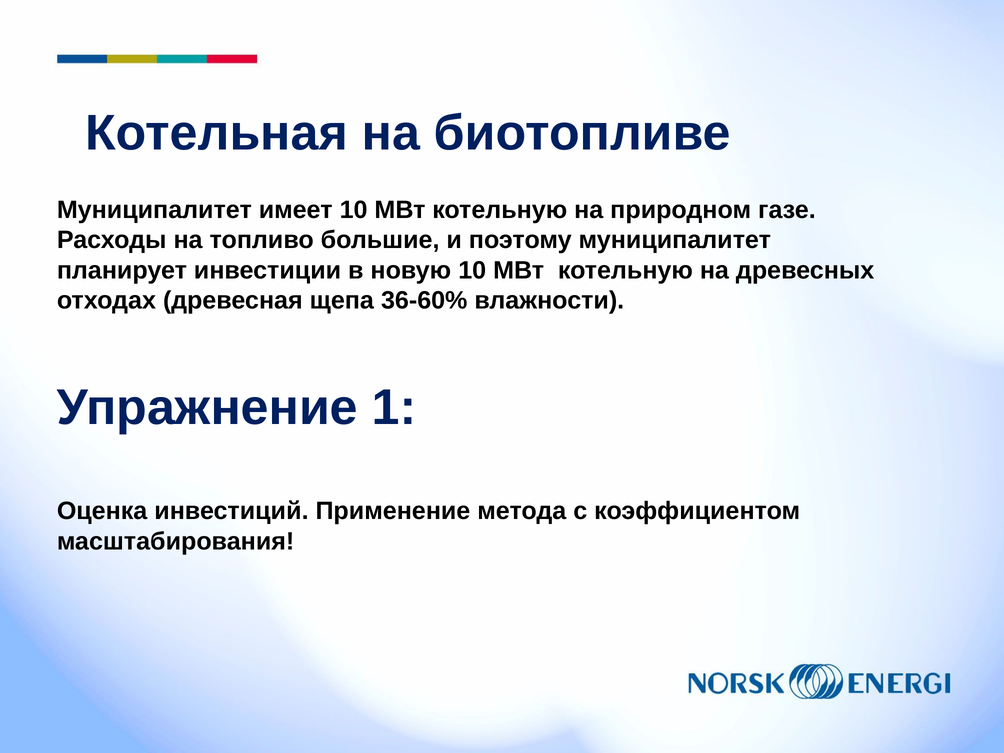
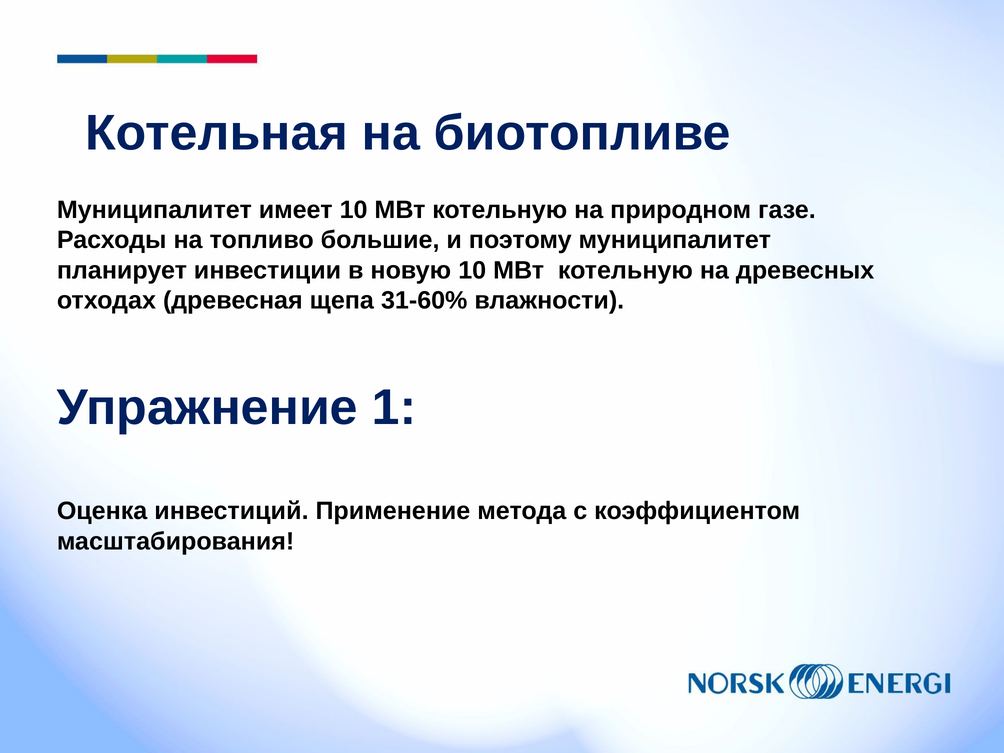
36-60%: 36-60% -> 31-60%
